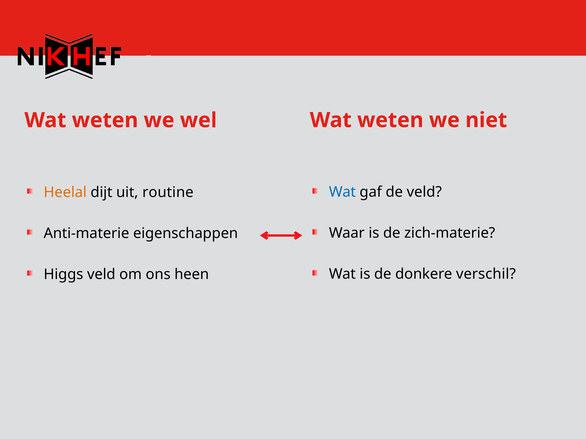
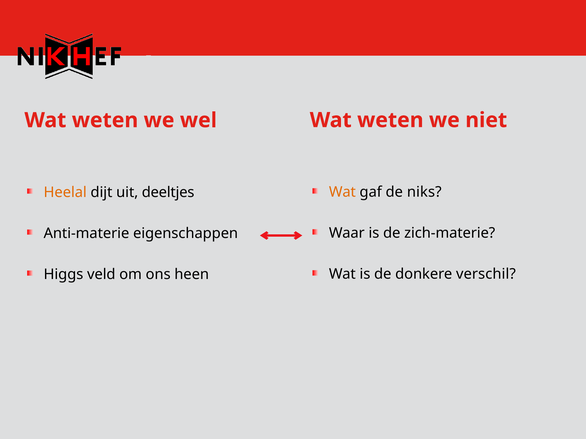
Wat at (342, 192) colour: blue -> orange
de veld: veld -> niks
routine: routine -> deeltjes
